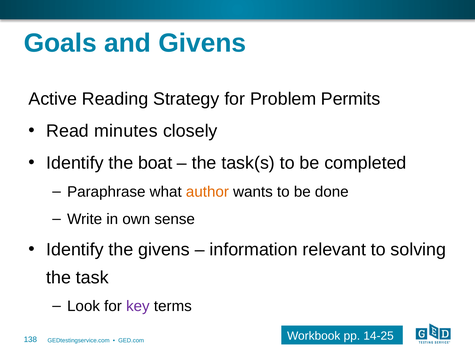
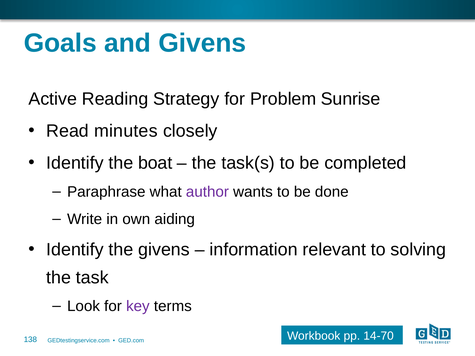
Permits: Permits -> Sunrise
author colour: orange -> purple
sense: sense -> aiding
14-25: 14-25 -> 14-70
